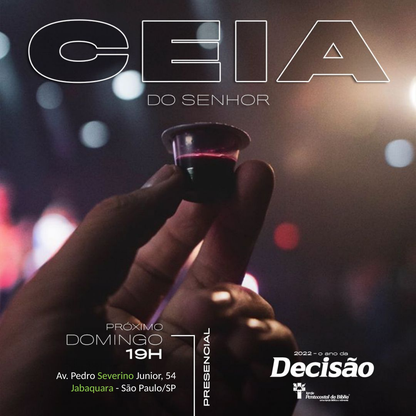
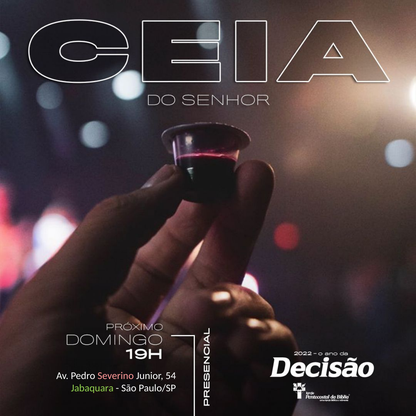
Severino colour: light green -> pink
